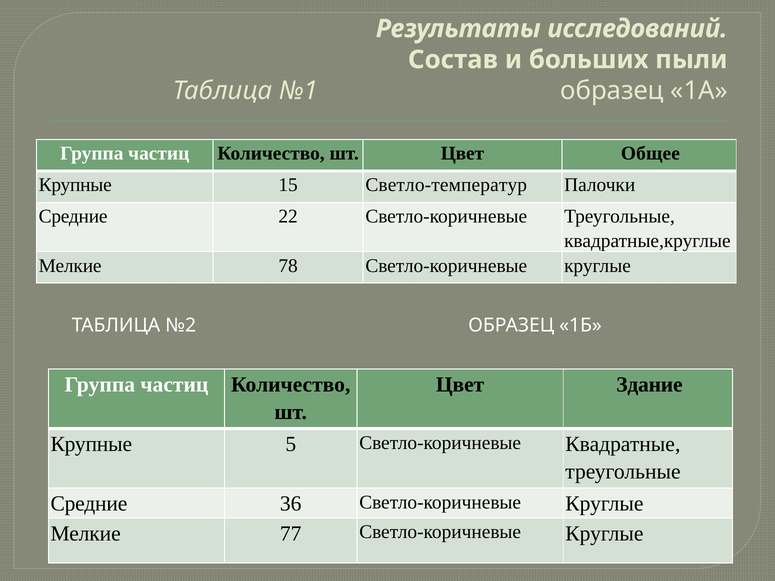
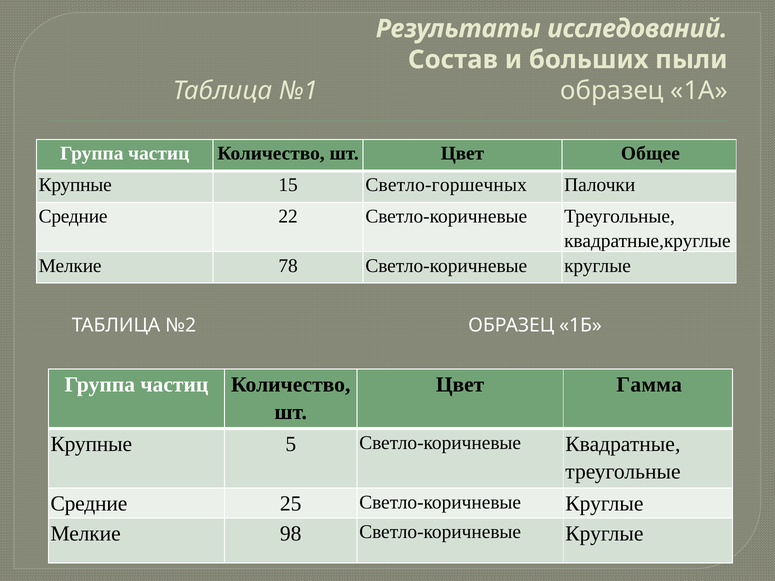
Светло-температур: Светло-температур -> Светло-горшечных
Здание: Здание -> Гамма
36: 36 -> 25
77: 77 -> 98
